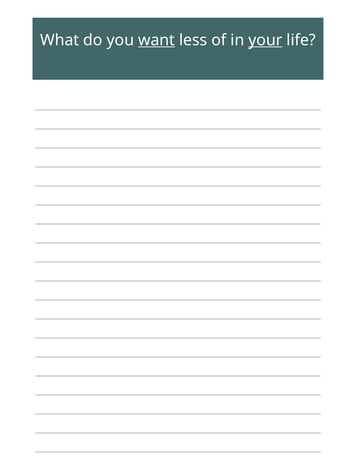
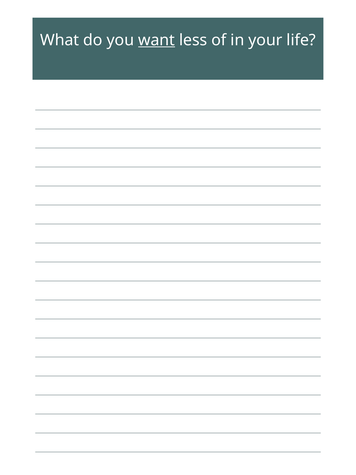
your underline: present -> none
